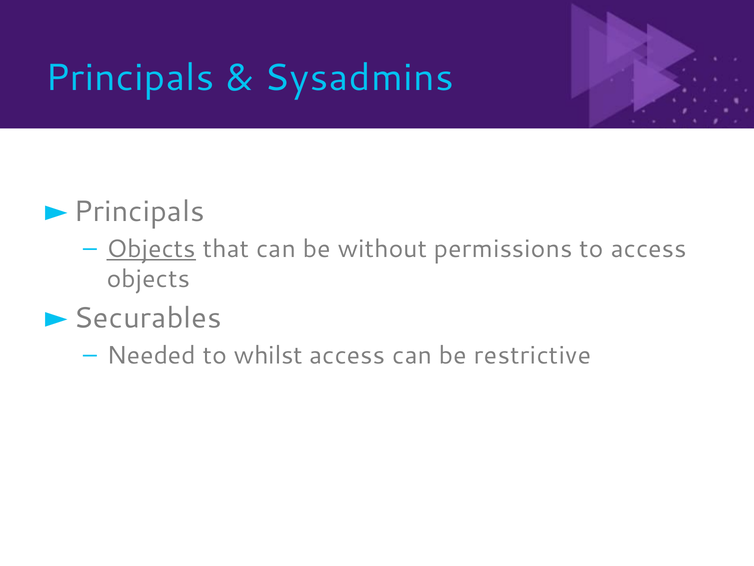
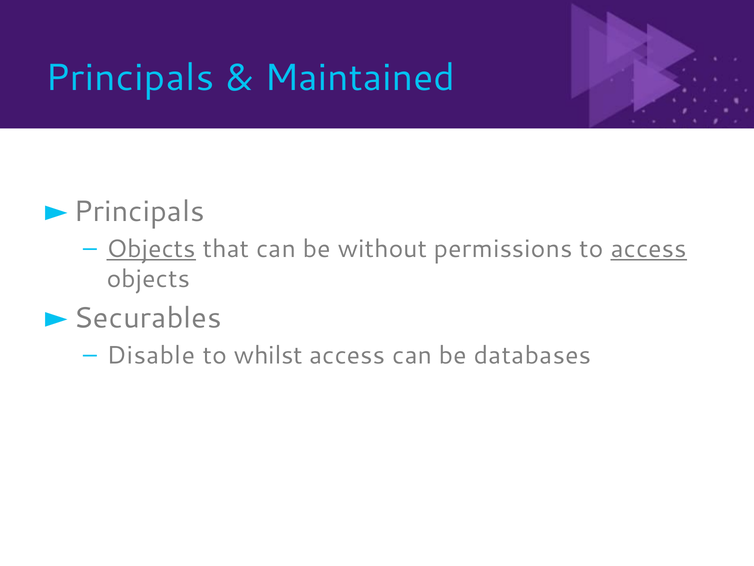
Sysadmins: Sysadmins -> Maintained
access at (649, 249) underline: none -> present
Needed: Needed -> Disable
restrictive: restrictive -> databases
